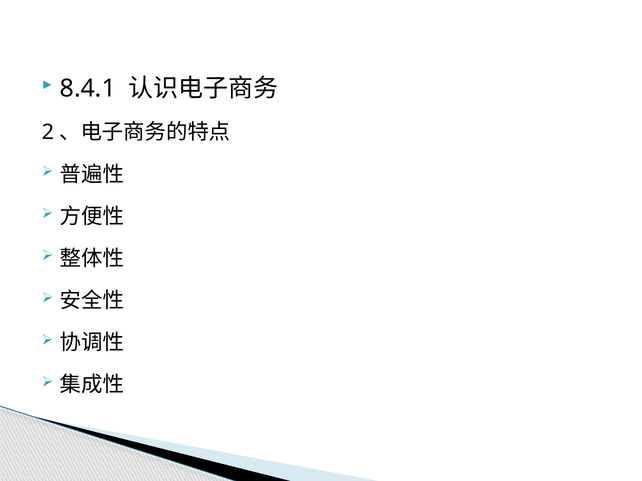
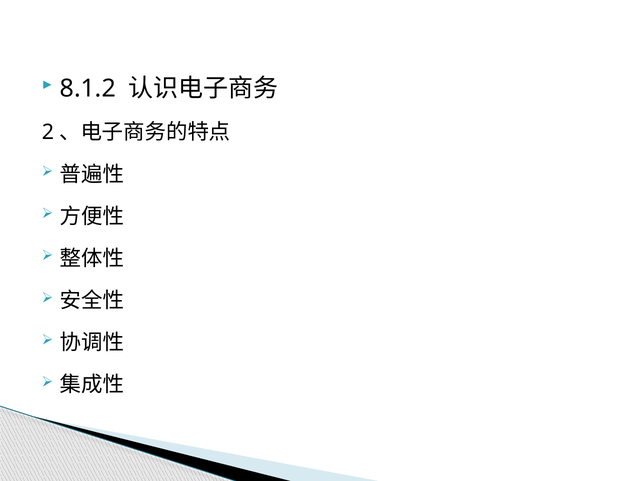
8.4.1: 8.4.1 -> 8.1.2
